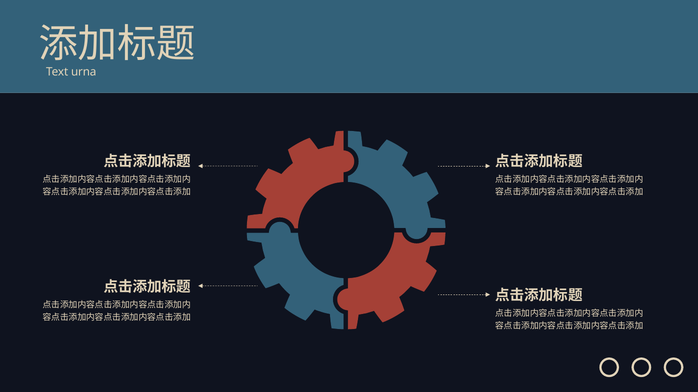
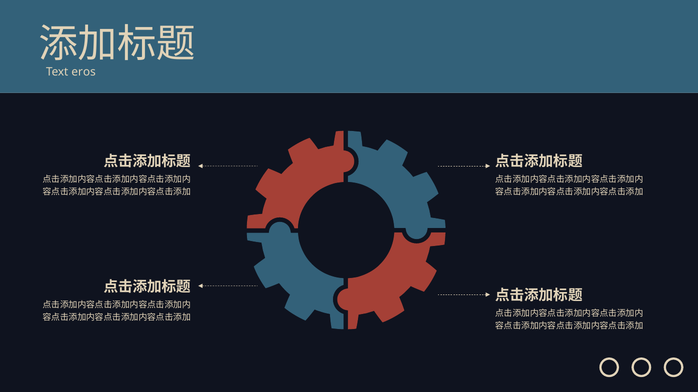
urna: urna -> eros
